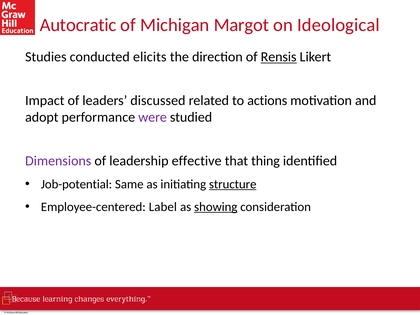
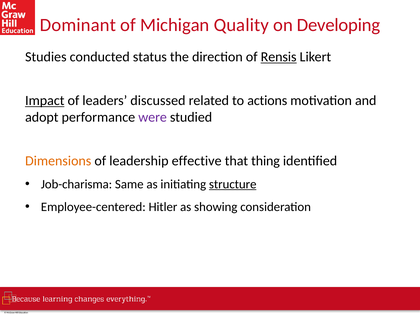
Autocratic: Autocratic -> Dominant
Margot: Margot -> Quality
Ideological: Ideological -> Developing
elicits: elicits -> status
Impact underline: none -> present
Dimensions colour: purple -> orange
Job-potential: Job-potential -> Job-charisma
Label: Label -> Hitler
showing underline: present -> none
